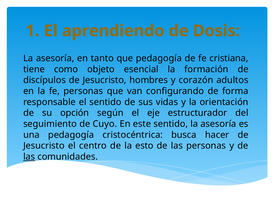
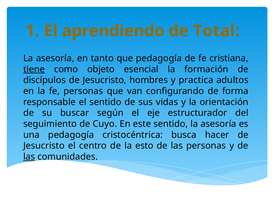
Dosis: Dosis -> Total
tiene underline: none -> present
corazón: corazón -> practica
opción: opción -> buscar
